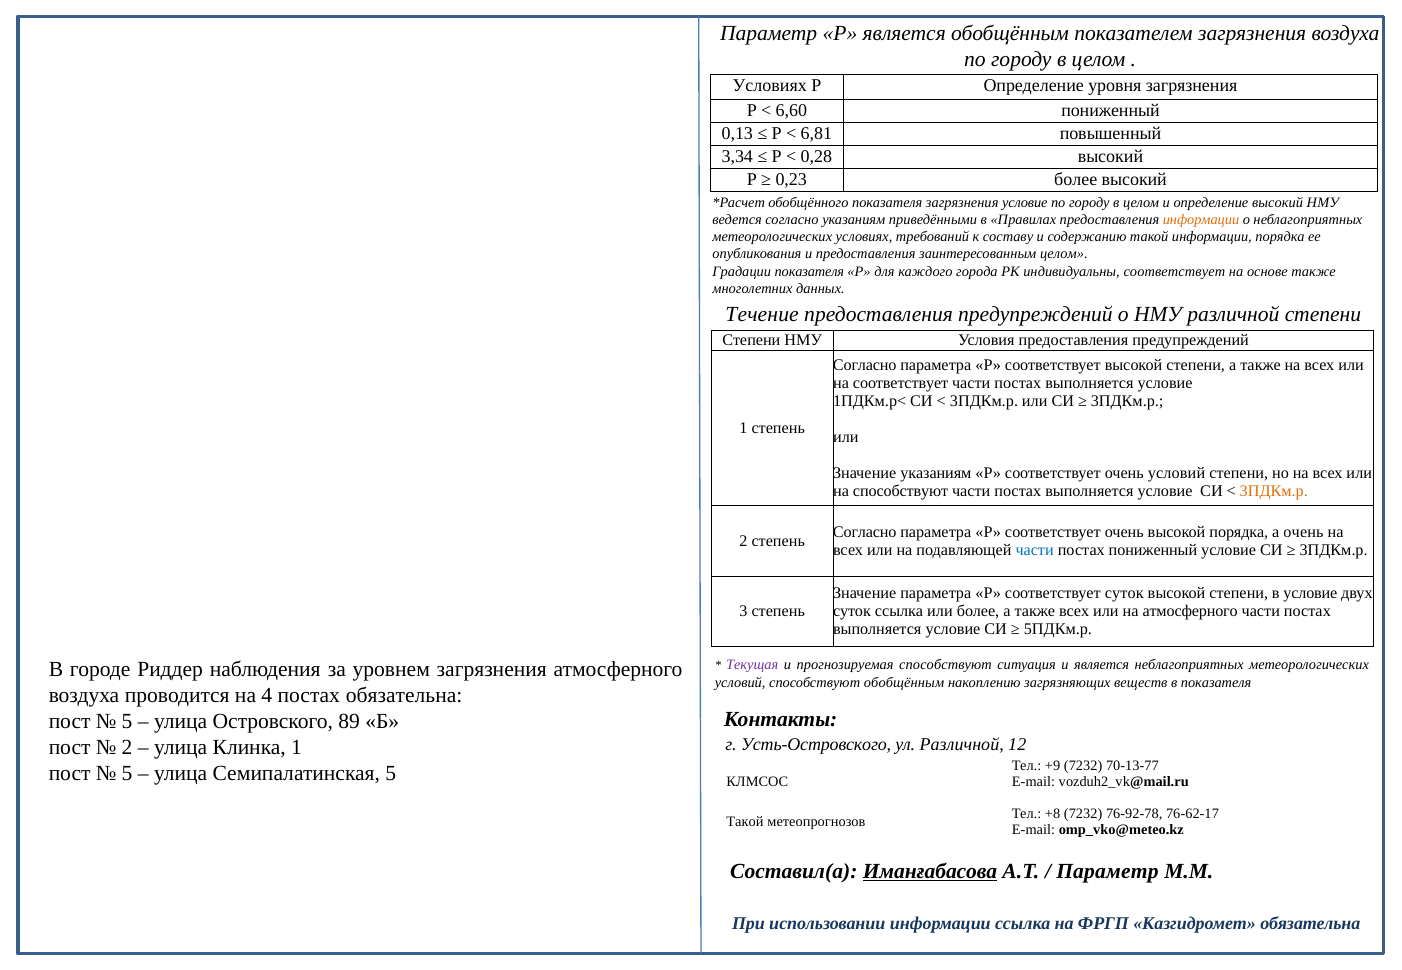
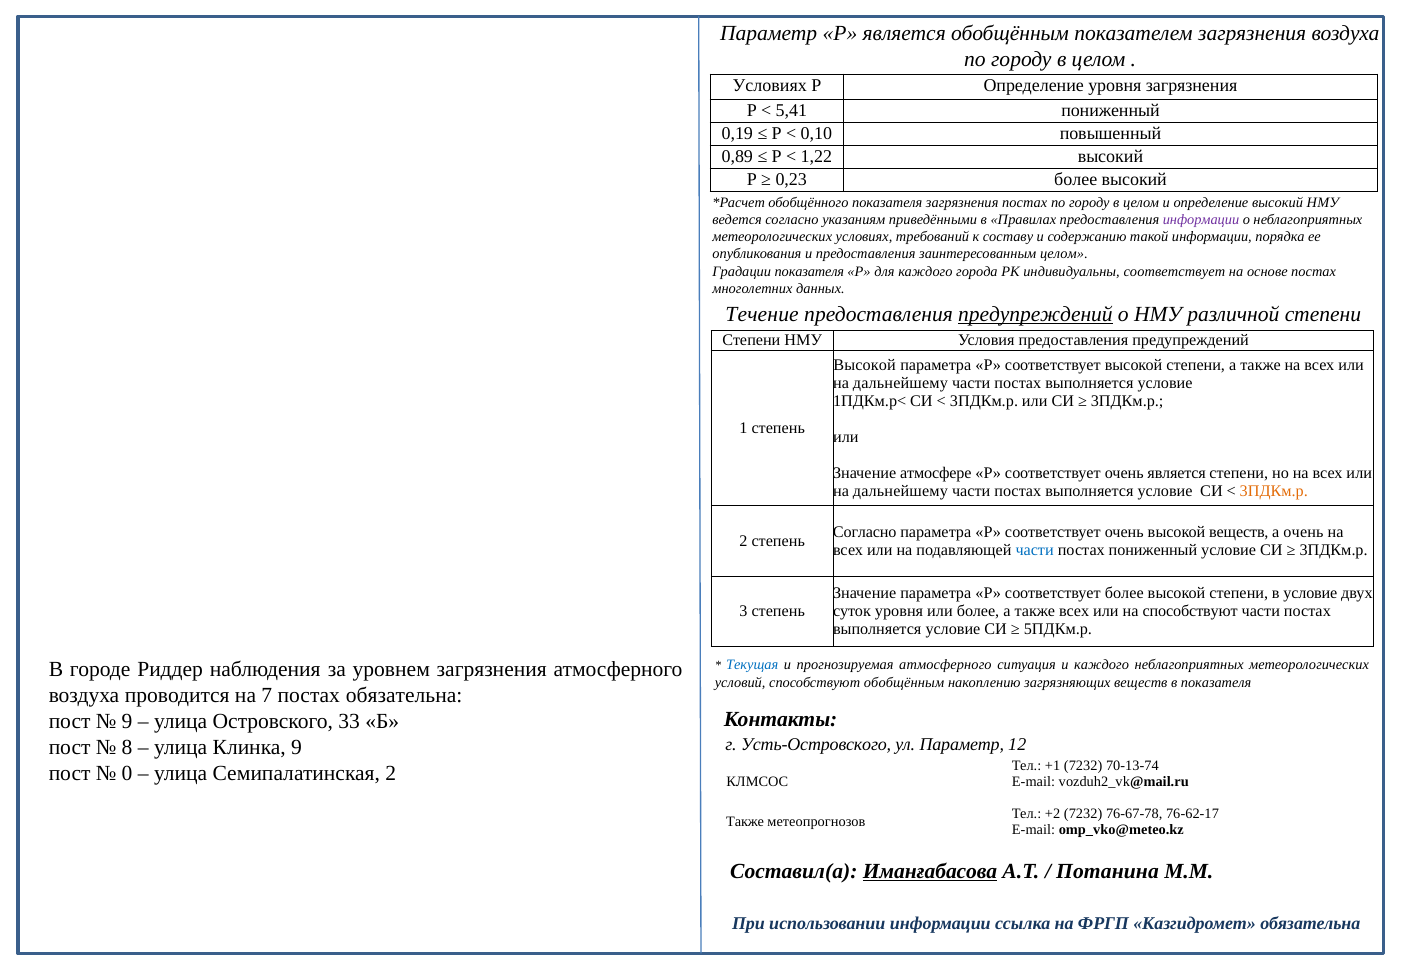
6,60: 6,60 -> 5,41
0,13: 0,13 -> 0,19
6,81: 6,81 -> 0,10
3,34: 3,34 -> 0,89
0,28: 0,28 -> 1,22
загрязнения условие: условие -> постах
информации at (1201, 220) colour: orange -> purple
основе также: также -> постах
предупреждений at (1035, 314) underline: none -> present
Согласно at (865, 366): Согласно -> Высокой
соответствует at (901, 384): соответствует -> дальнейшему
Значение указаниям: указаниям -> атмосфере
очень условий: условий -> является
способствуют at (901, 491): способствуют -> дальнейшему
высокой порядка: порядка -> веществ
соответствует суток: суток -> более
суток ссылка: ссылка -> уровня
на атмосферного: атмосферного -> способствуют
Текущая colour: purple -> blue
прогнозируемая способствуют: способствуют -> атмосферного
и является: является -> каждого
4: 4 -> 7
5 at (127, 722): 5 -> 9
89: 89 -> 33
ул Различной: Различной -> Параметр
2 at (127, 748): 2 -> 8
Клинка 1: 1 -> 9
+9: +9 -> +1
70-13-77: 70-13-77 -> 70-13-74
5 at (127, 774): 5 -> 0
Семипалатинская 5: 5 -> 2
+8: +8 -> +2
76-92-78: 76-92-78 -> 76-67-78
Такой at (745, 822): Такой -> Также
Параметр at (1107, 872): Параметр -> Потанина
